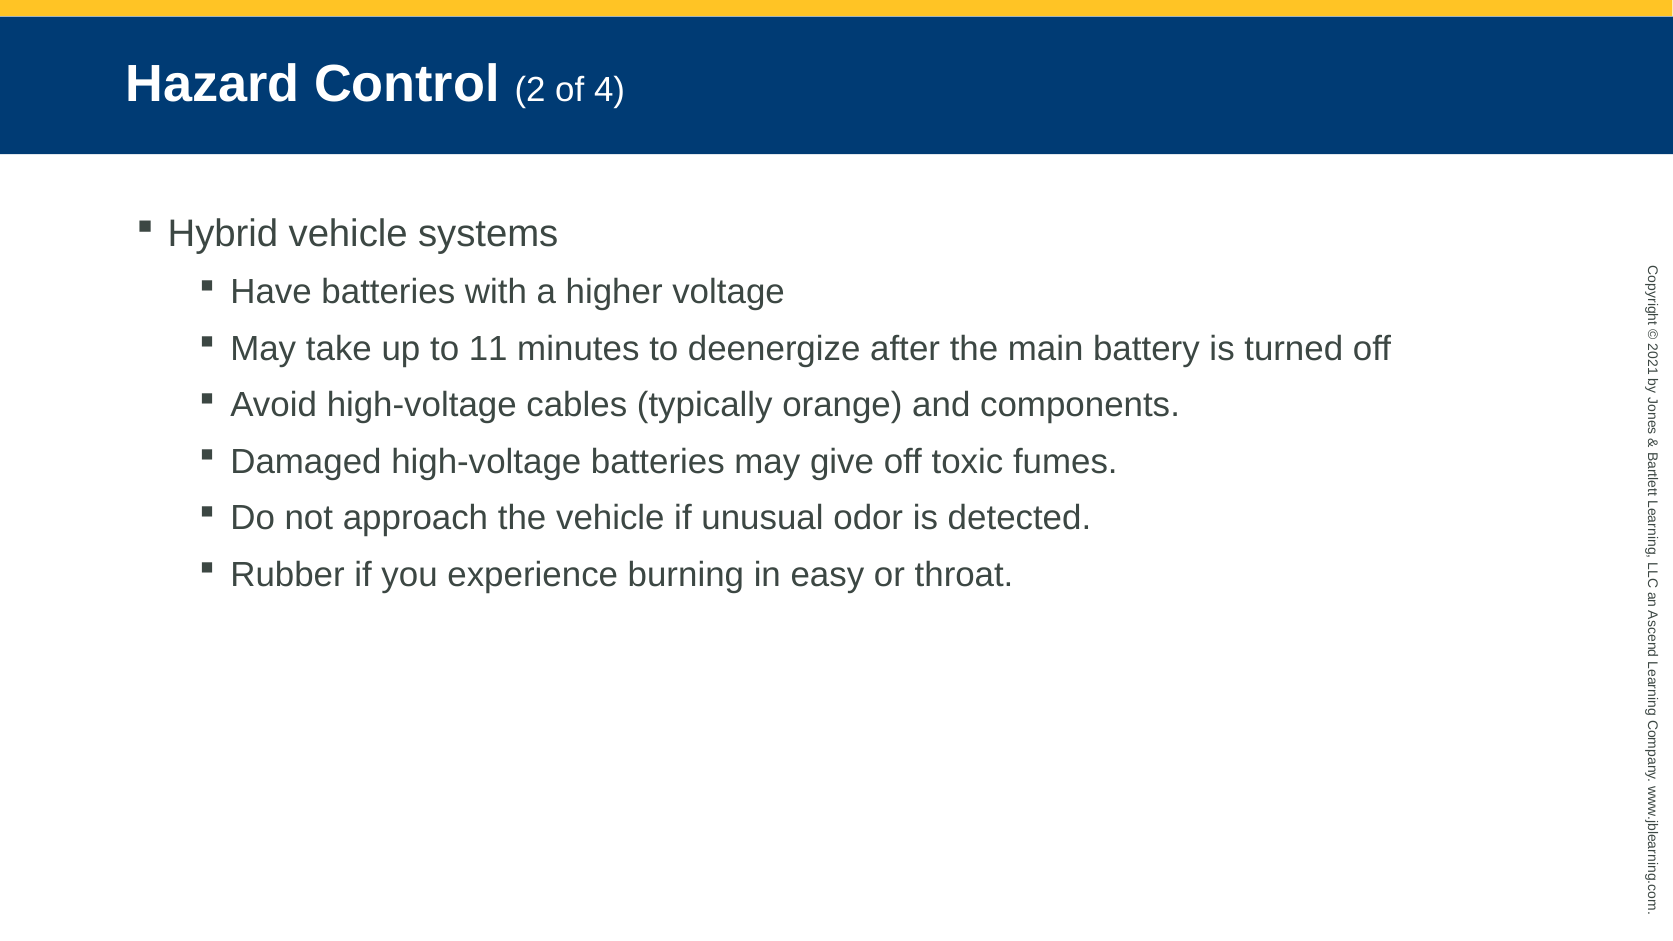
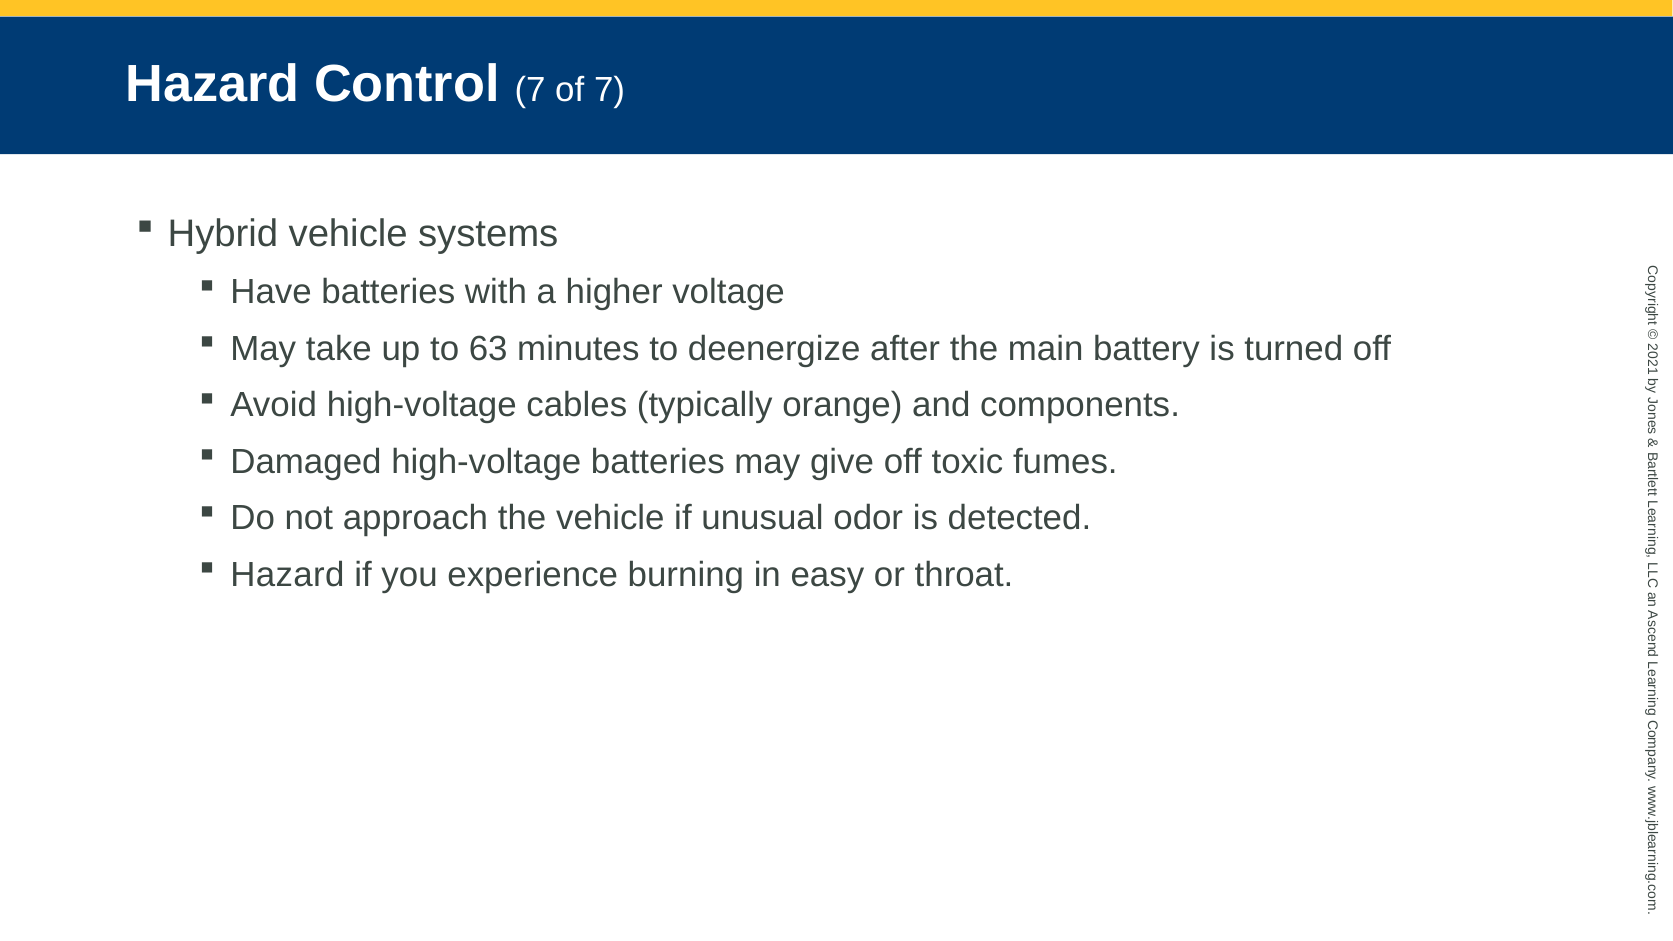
Control 2: 2 -> 7
of 4: 4 -> 7
11: 11 -> 63
Rubber at (288, 575): Rubber -> Hazard
